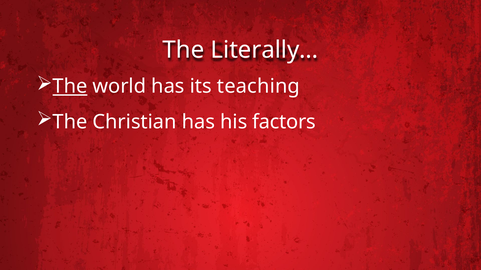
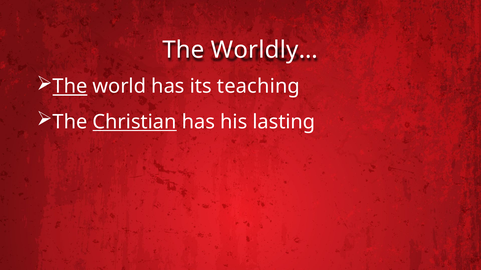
Literally…: Literally… -> Worldly…
Christian underline: none -> present
factors: factors -> lasting
